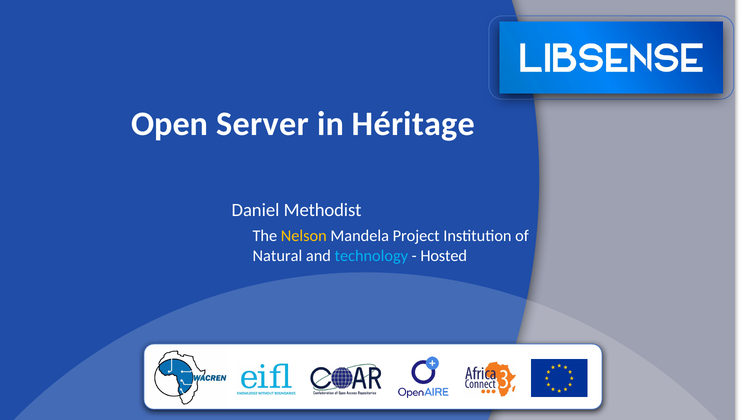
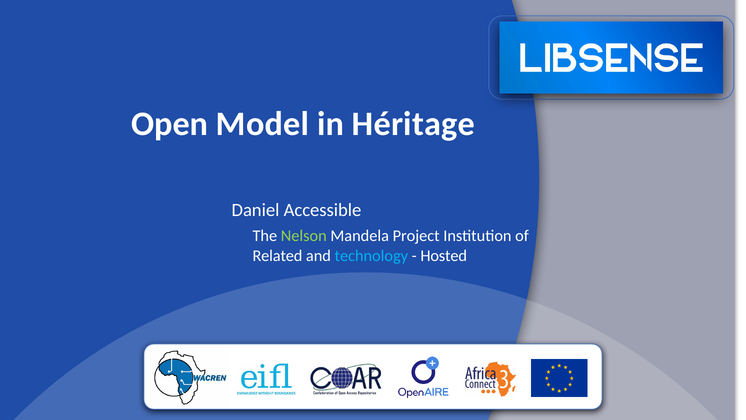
Server: Server -> Model
Methodist: Methodist -> Accessible
Nelson colour: yellow -> light green
Natural: Natural -> Related
